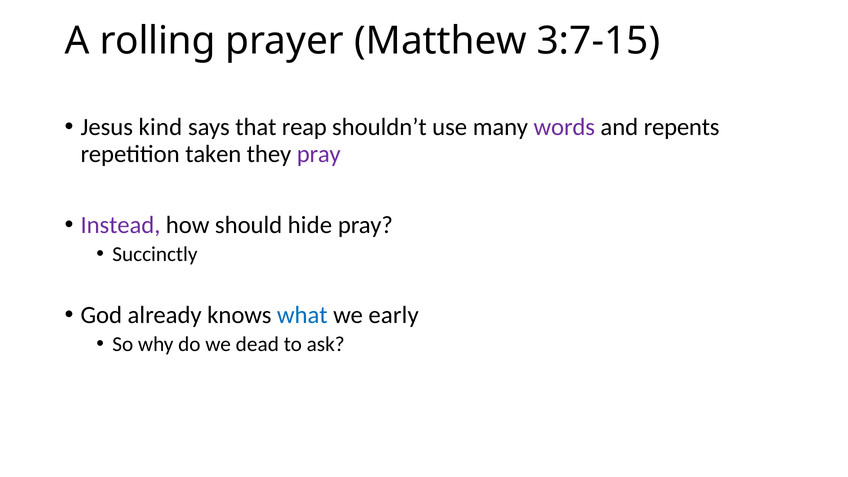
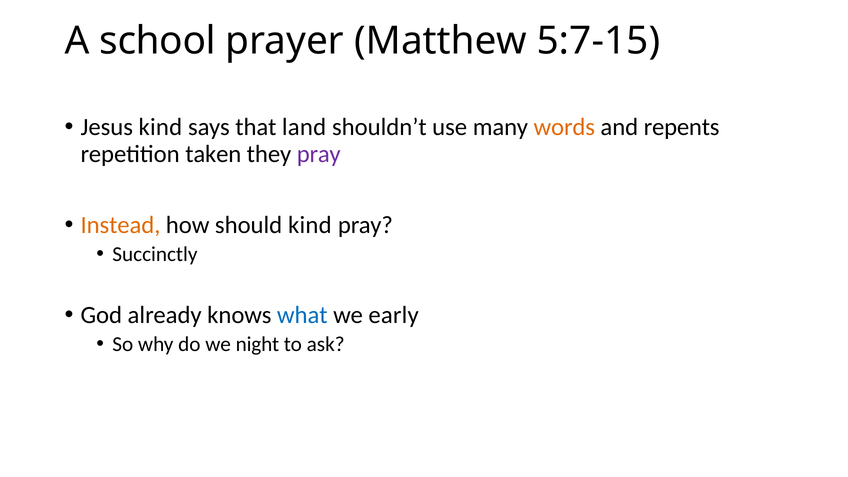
rolling: rolling -> school
3:7-15: 3:7-15 -> 5:7-15
reap: reap -> land
words colour: purple -> orange
Instead colour: purple -> orange
should hide: hide -> kind
dead: dead -> night
